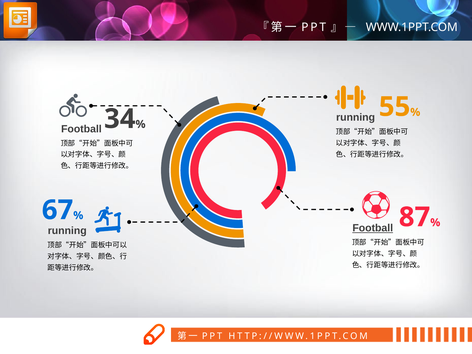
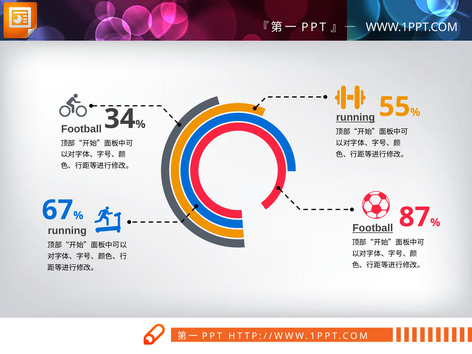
running at (356, 117) underline: none -> present
